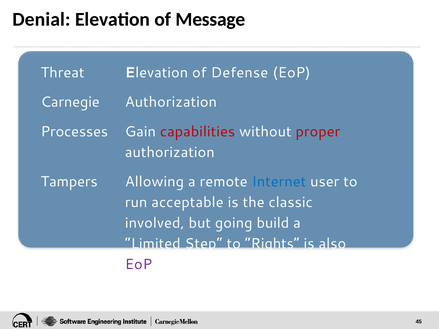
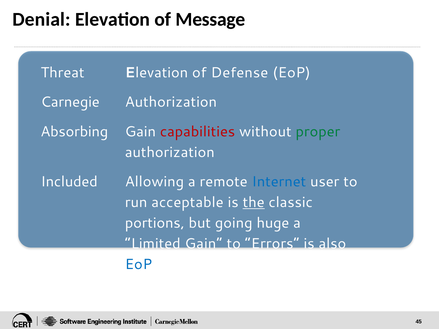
Processes: Processes -> Absorbing
proper colour: red -> green
Tampers: Tampers -> Included
the underline: none -> present
involved: involved -> portions
build: build -> huge
Limited Step: Step -> Gain
Rights: Rights -> Errors
EoP at (139, 265) colour: purple -> blue
